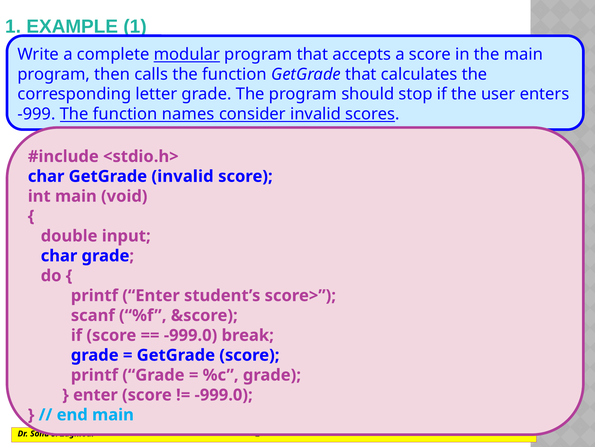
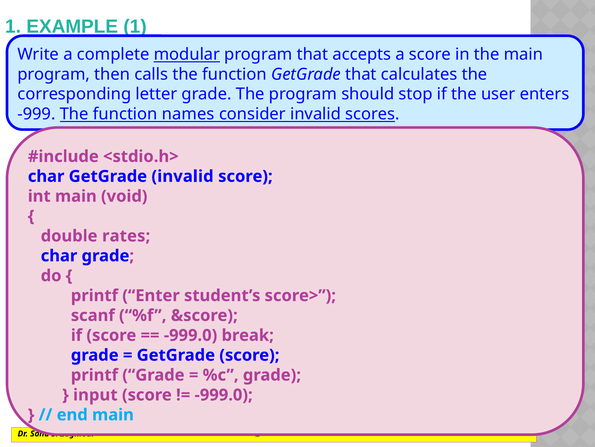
input: input -> rates
enter at (95, 394): enter -> input
